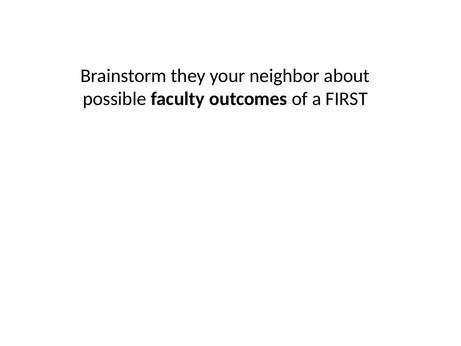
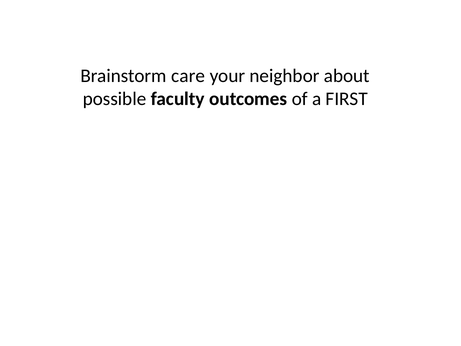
they: they -> care
